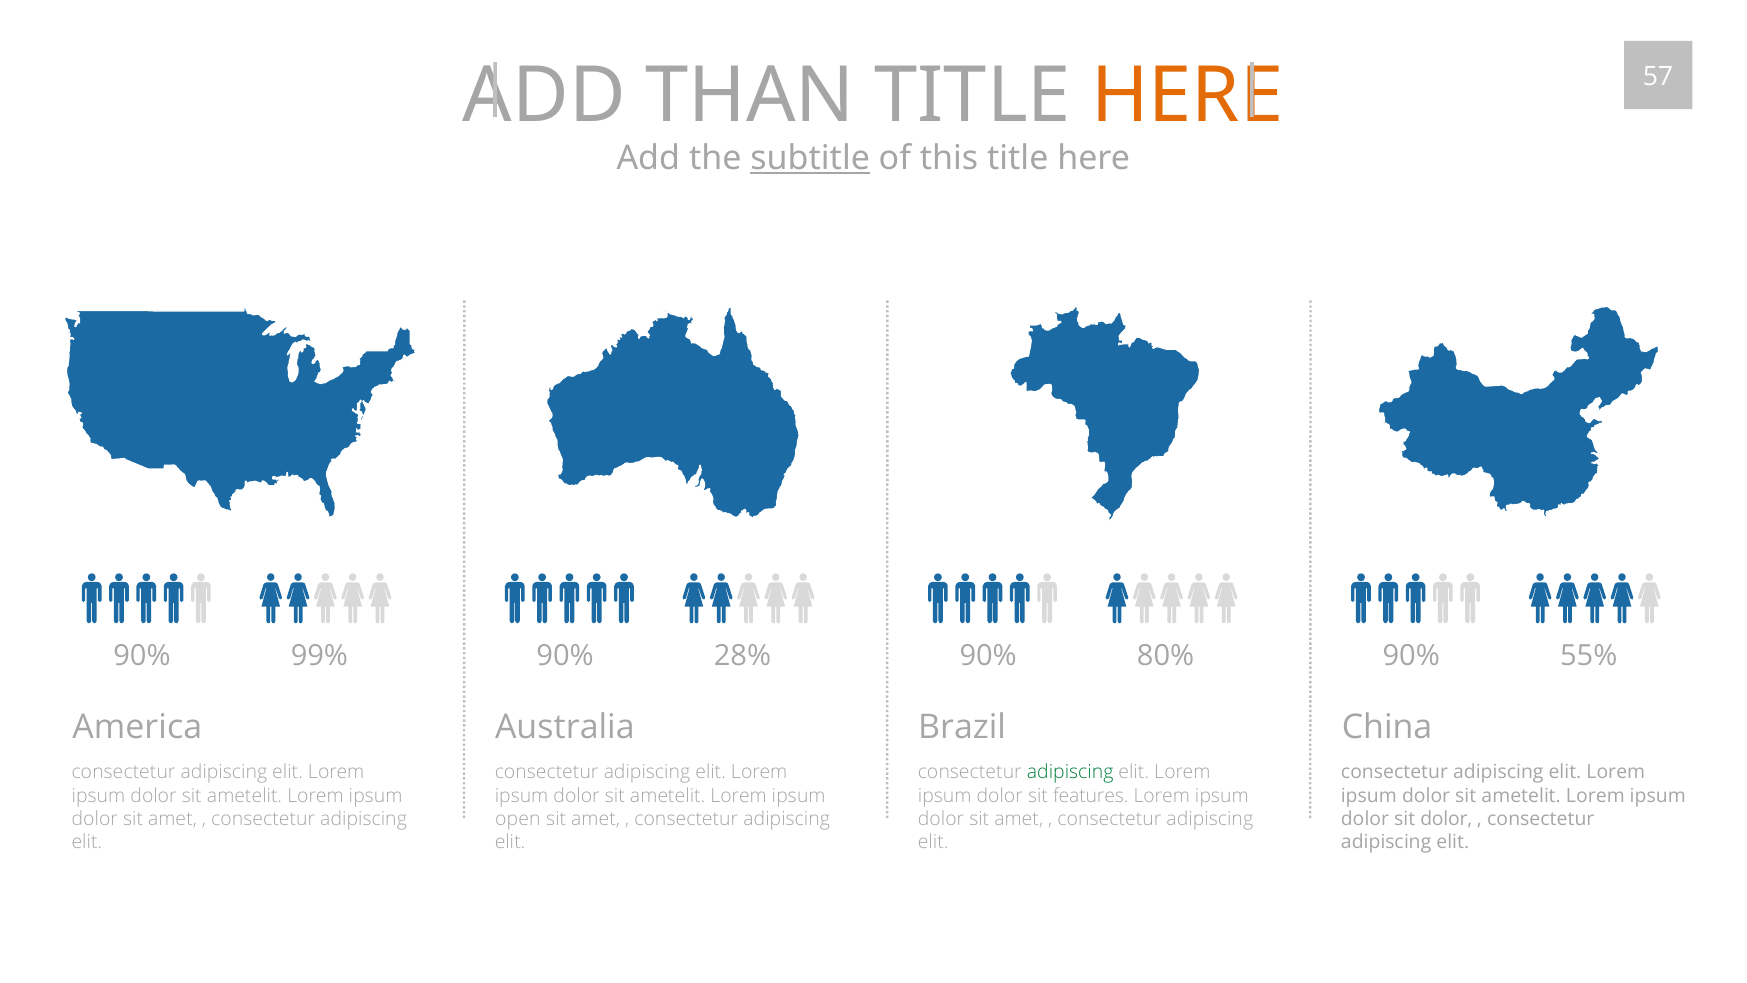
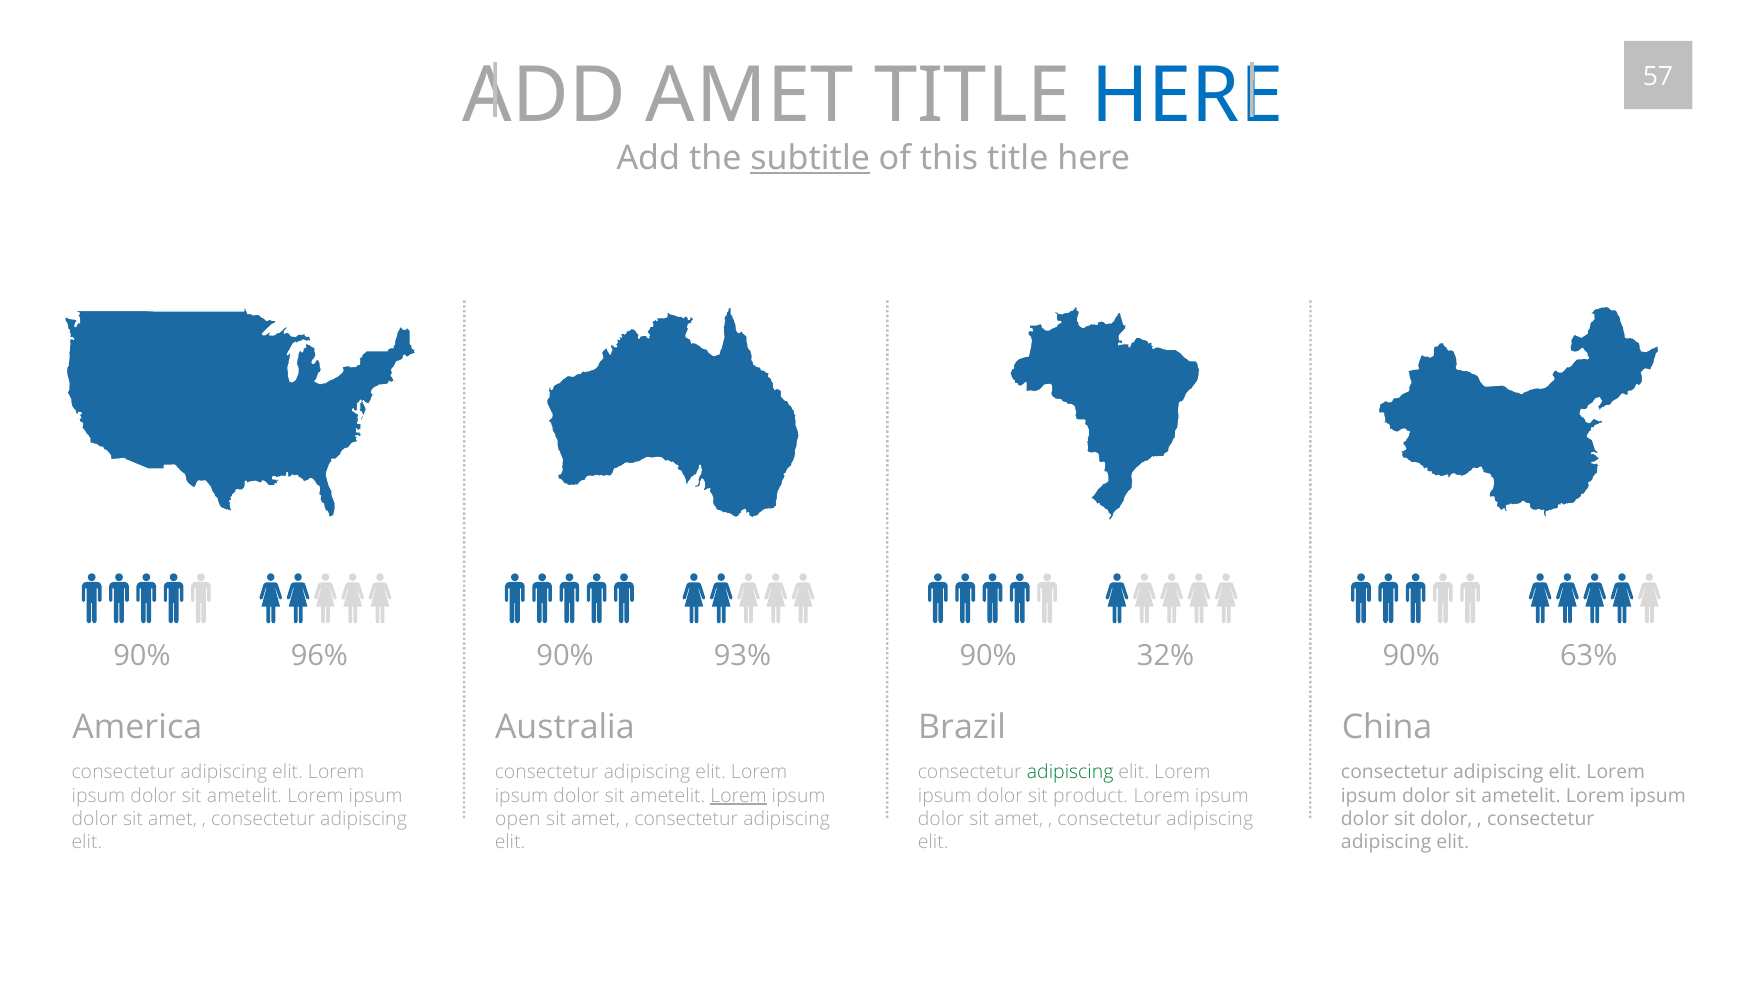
ADD THAN: THAN -> AMET
HERE at (1187, 95) colour: orange -> blue
99%: 99% -> 96%
28%: 28% -> 93%
80%: 80% -> 32%
55%: 55% -> 63%
Lorem at (739, 795) underline: none -> present
features: features -> product
